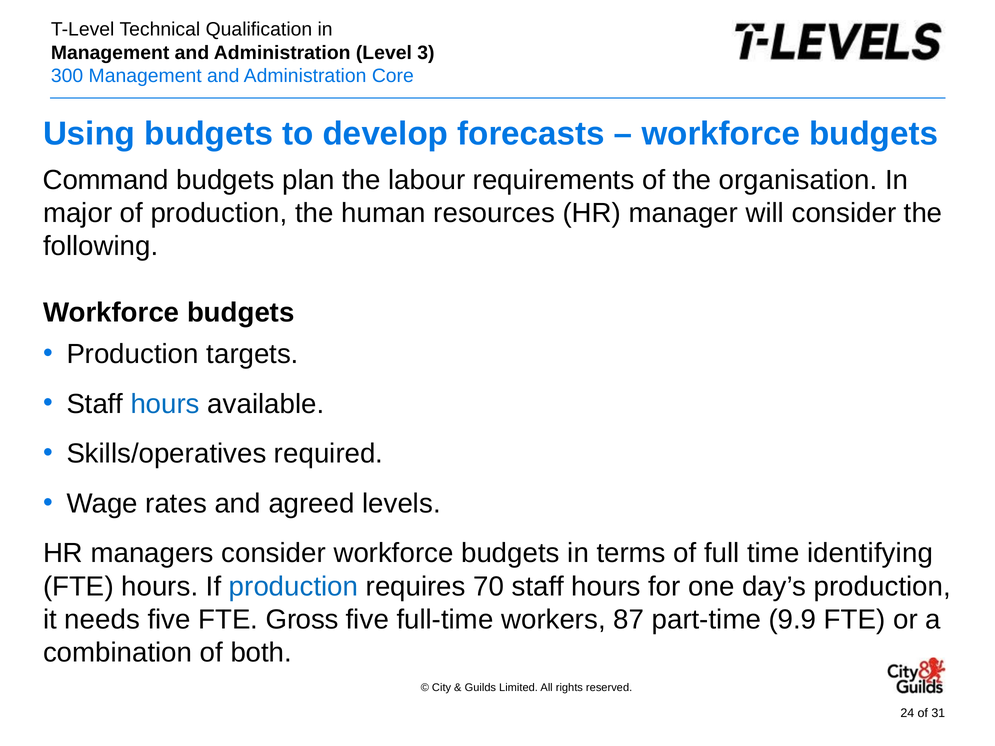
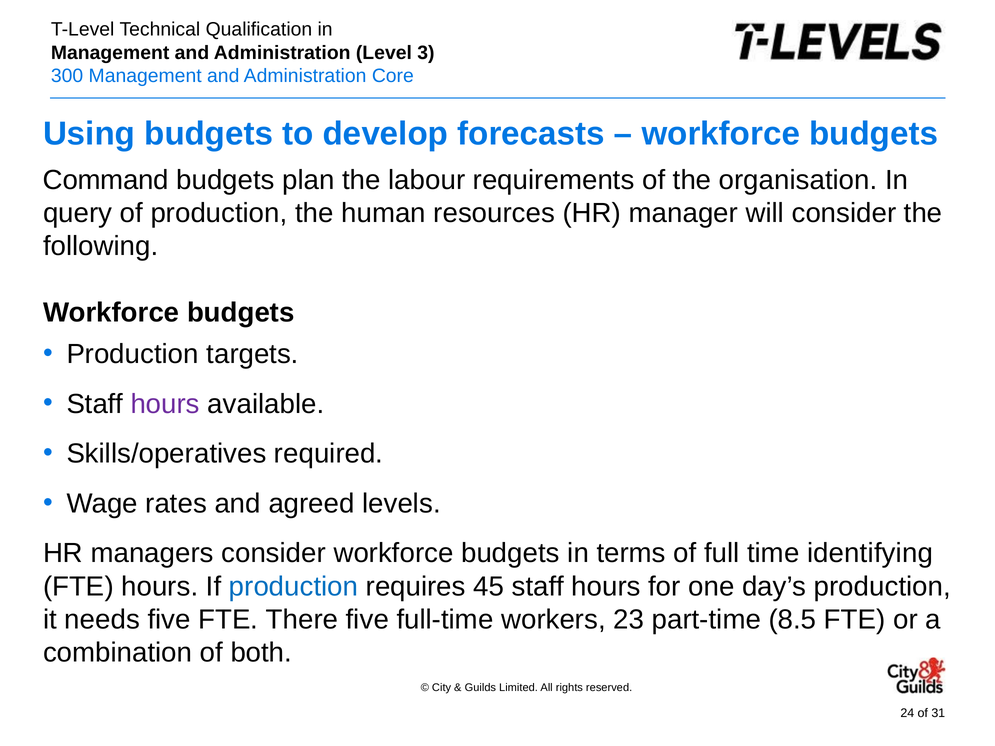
major: major -> query
hours at (165, 404) colour: blue -> purple
70: 70 -> 45
Gross: Gross -> There
87: 87 -> 23
9.9: 9.9 -> 8.5
